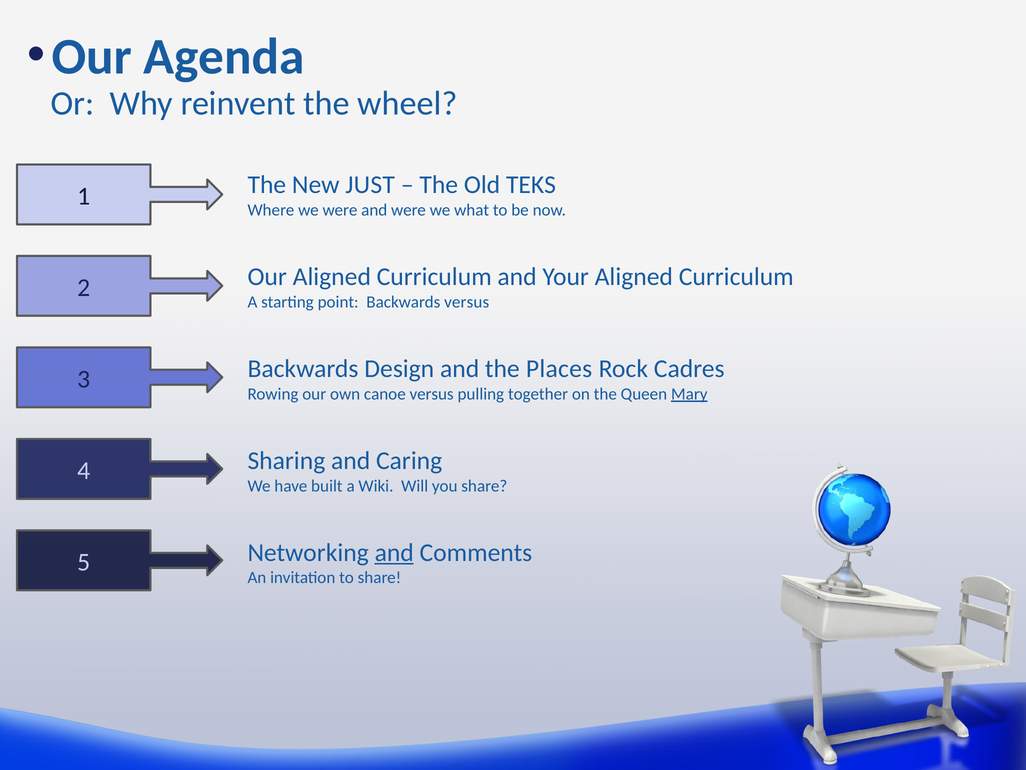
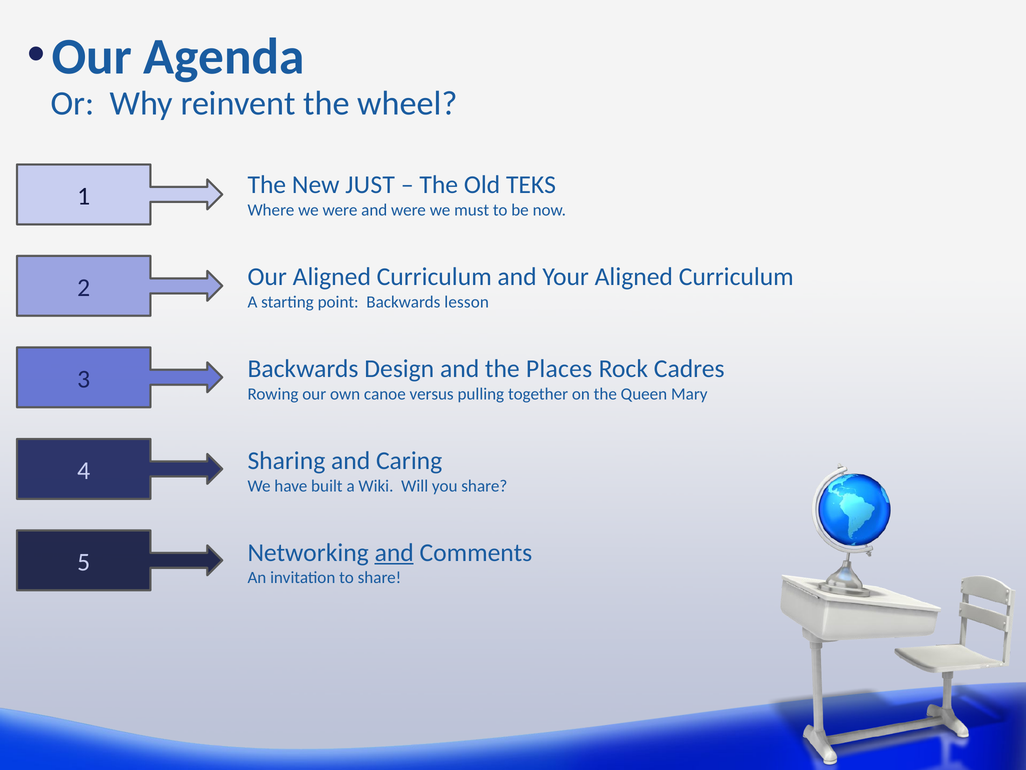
what: what -> must
Backwards versus: versus -> lesson
Mary underline: present -> none
